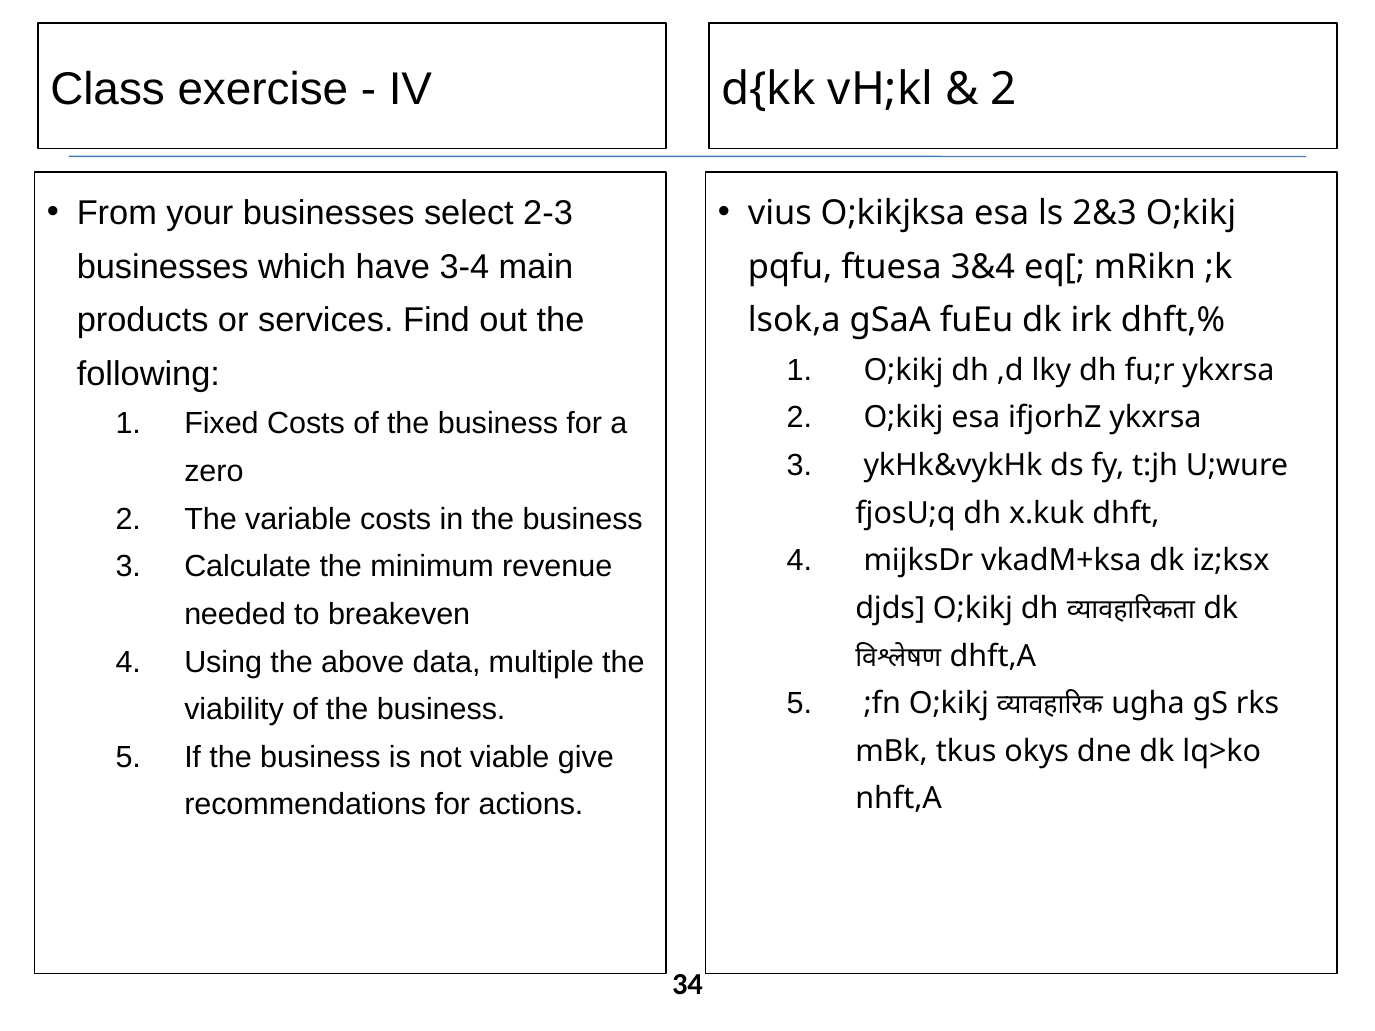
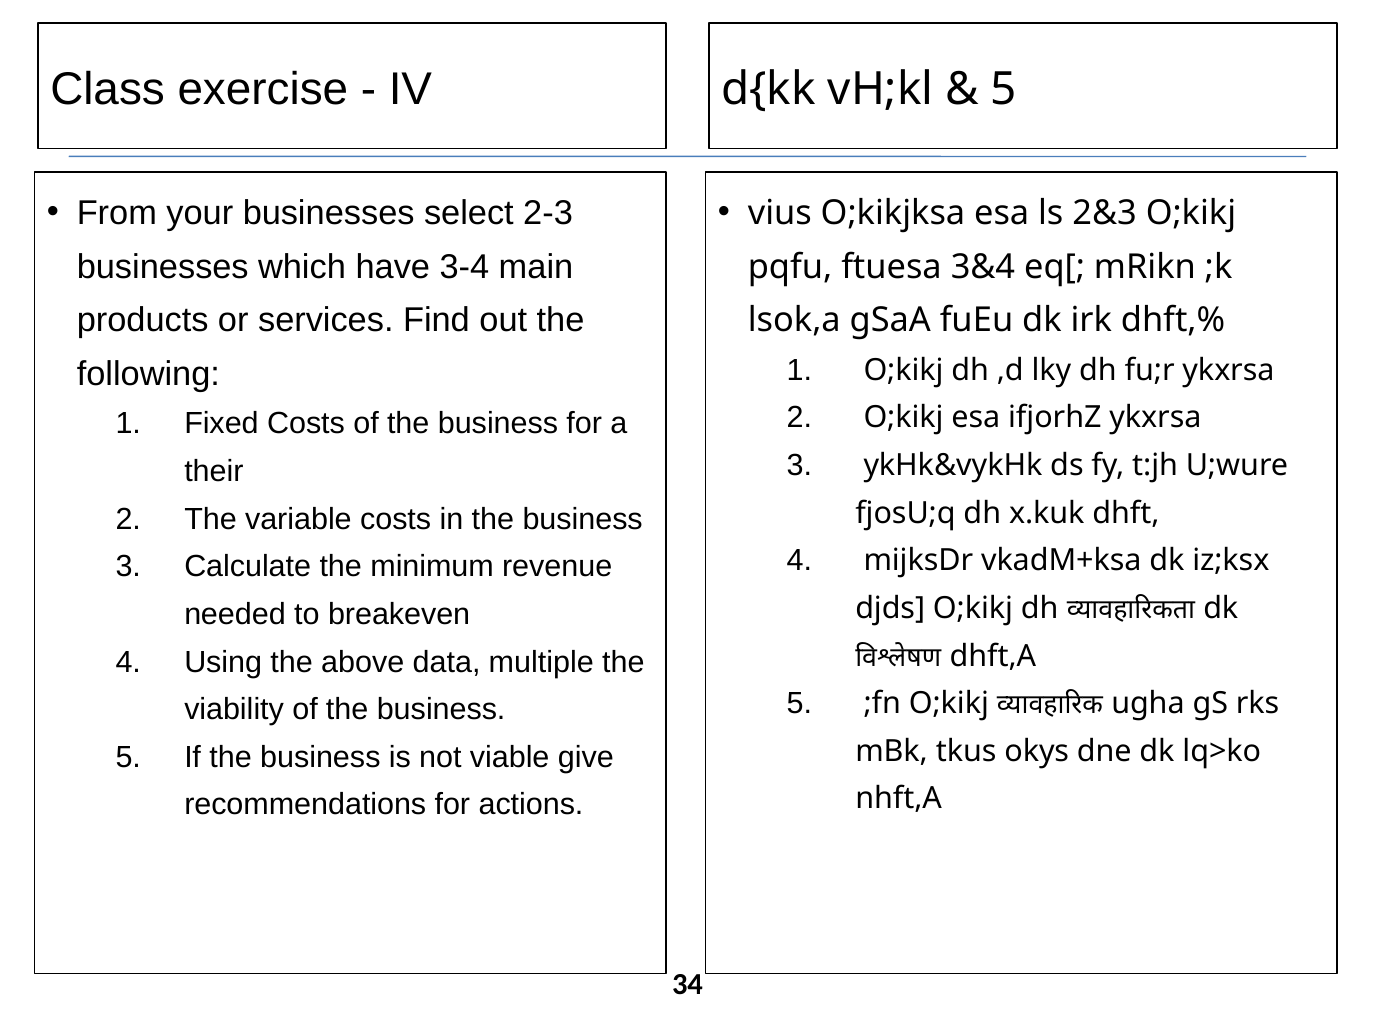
2 at (1004, 89): 2 -> 5
zero: zero -> their
